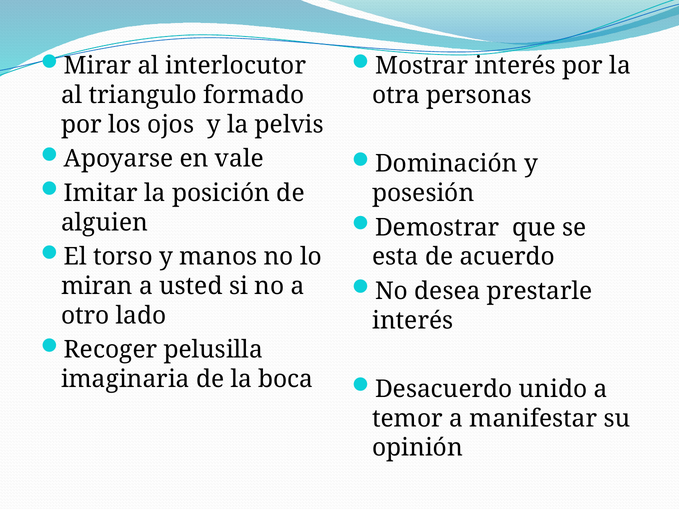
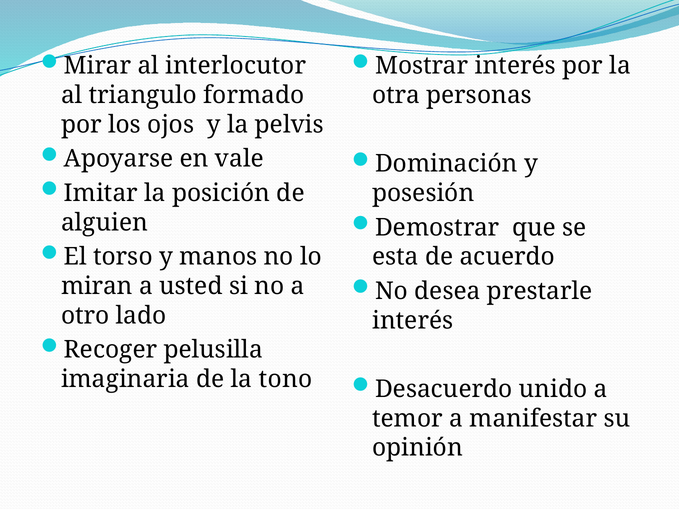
boca: boca -> tono
